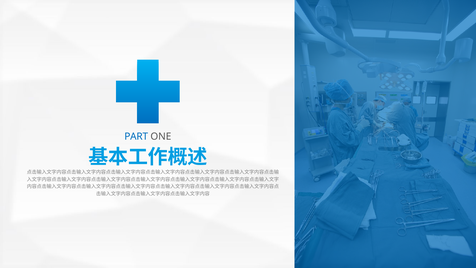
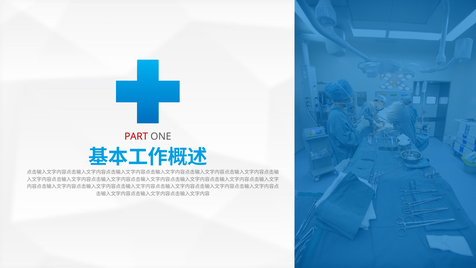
PART colour: blue -> red
